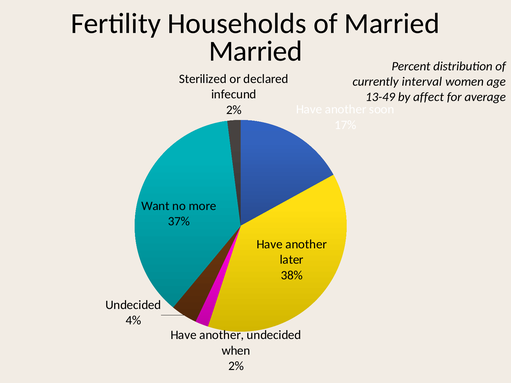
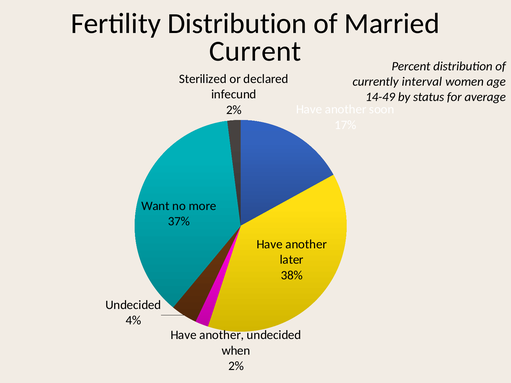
Fertility Households: Households -> Distribution
Married at (256, 51): Married -> Current
13-49: 13-49 -> 14-49
affect: affect -> status
